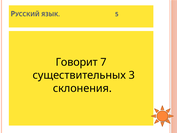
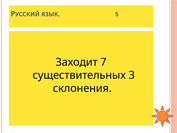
Говорит: Говорит -> Заходит
